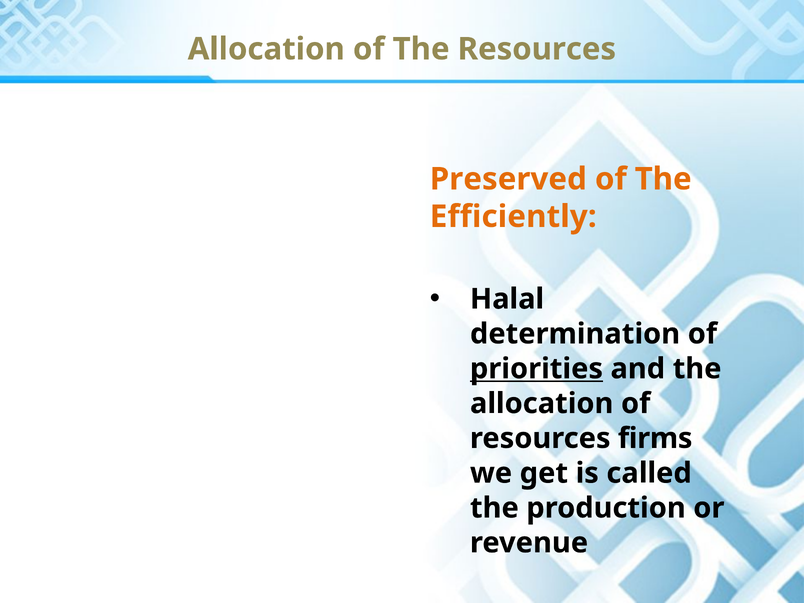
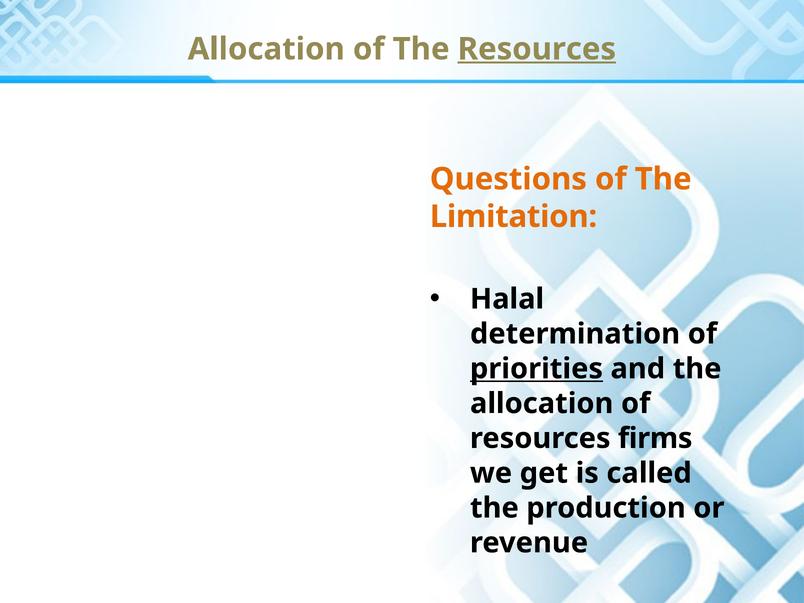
Resources at (537, 49) underline: none -> present
Preserved: Preserved -> Questions
Efficiently: Efficiently -> Limitation
